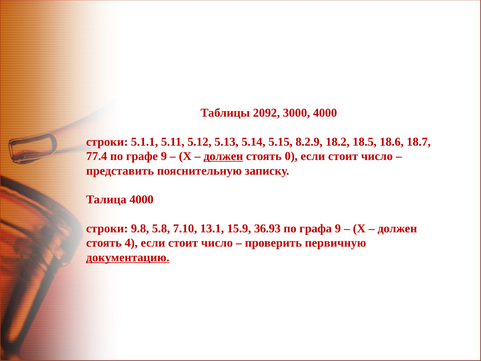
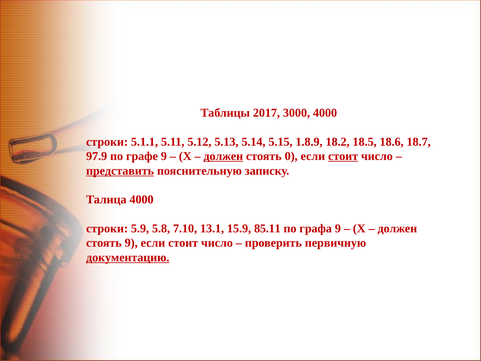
2092: 2092 -> 2017
8.2.9: 8.2.9 -> 1.8.9
77.4: 77.4 -> 97.9
стоит at (343, 156) underline: none -> present
представить underline: none -> present
9.8: 9.8 -> 5.9
36.93: 36.93 -> 85.11
стоять 4: 4 -> 9
